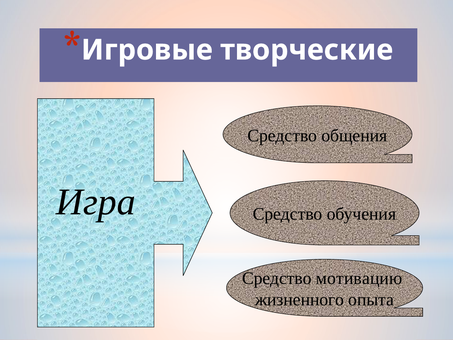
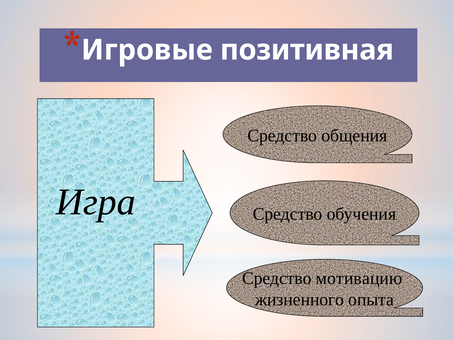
творческие: творческие -> позитивная
